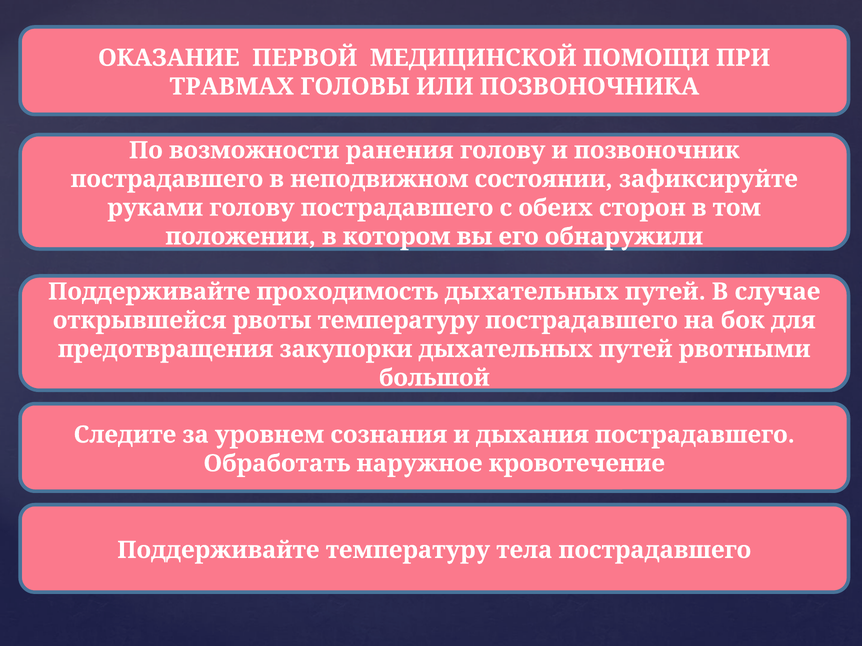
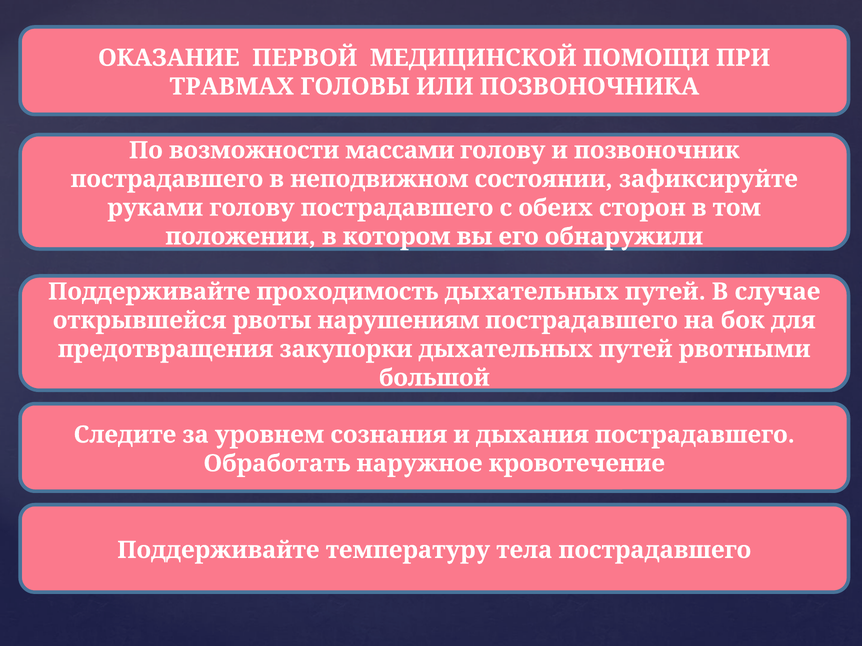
ранения: ранения -> массами
рвоты температуру: температуру -> нарушениям
